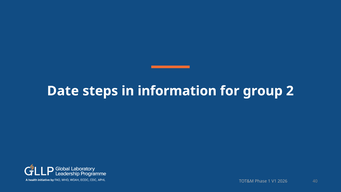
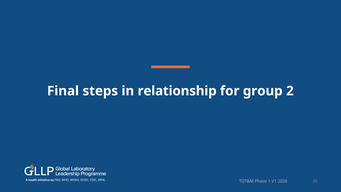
Date: Date -> Final
information: information -> relationship
